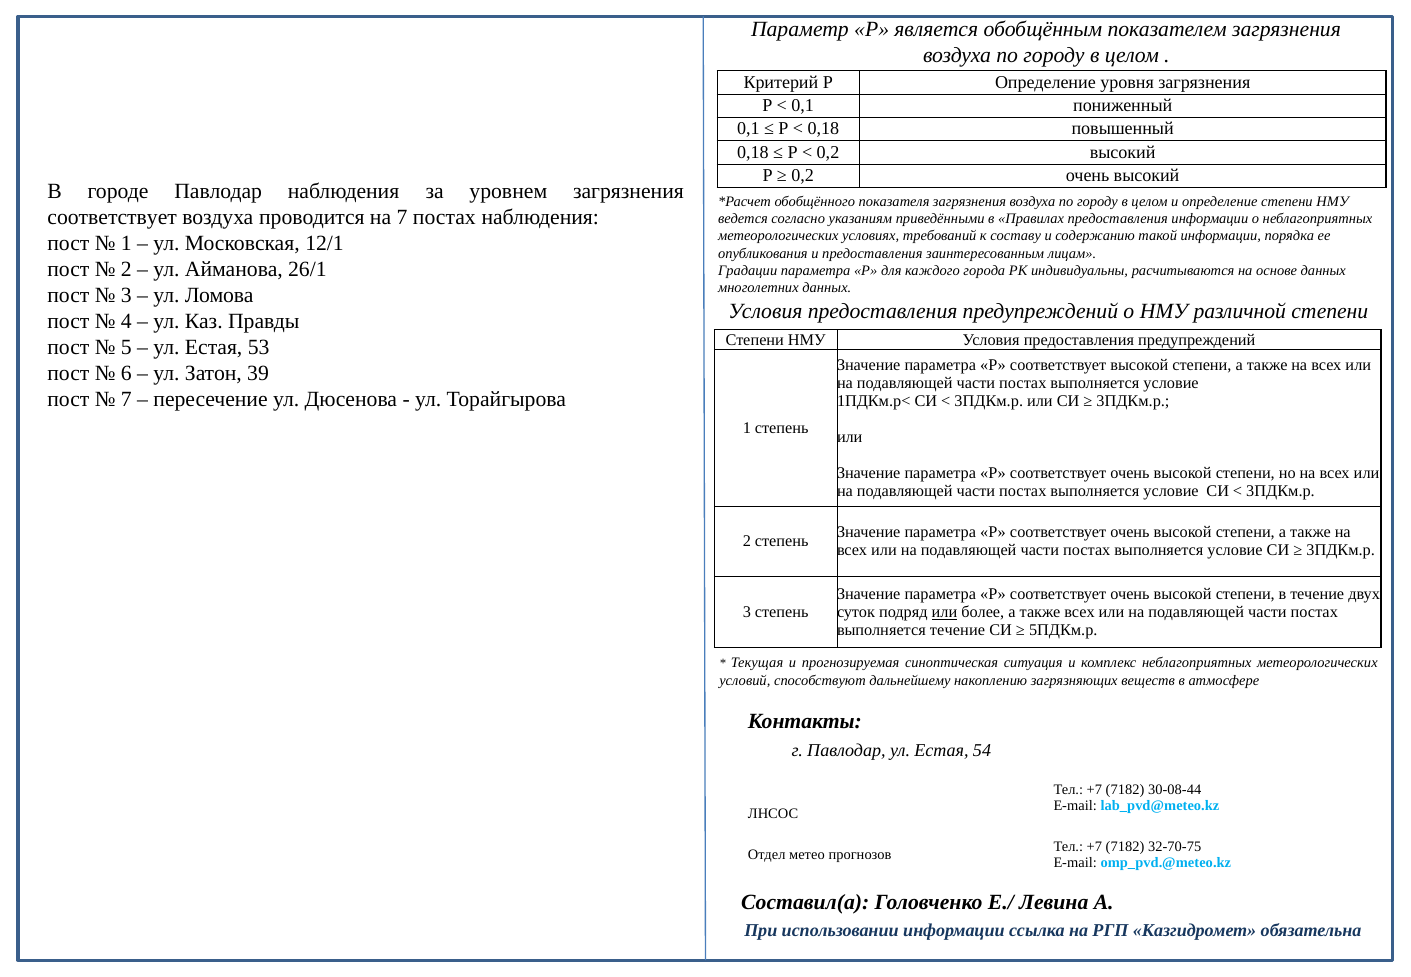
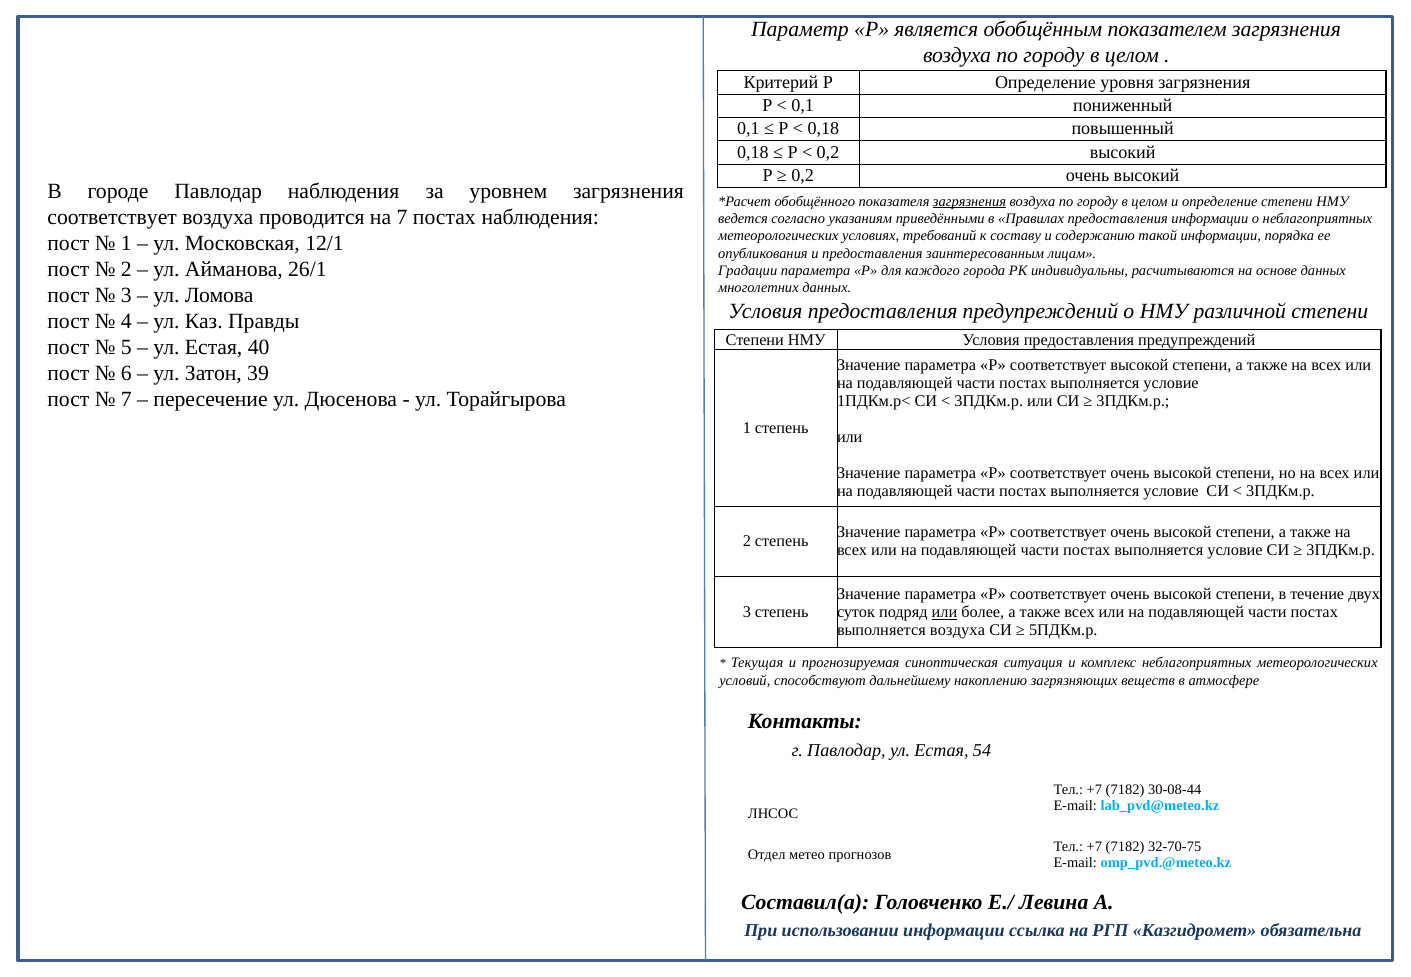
загрязнения at (969, 201) underline: none -> present
53: 53 -> 40
выполняется течение: течение -> воздуха
